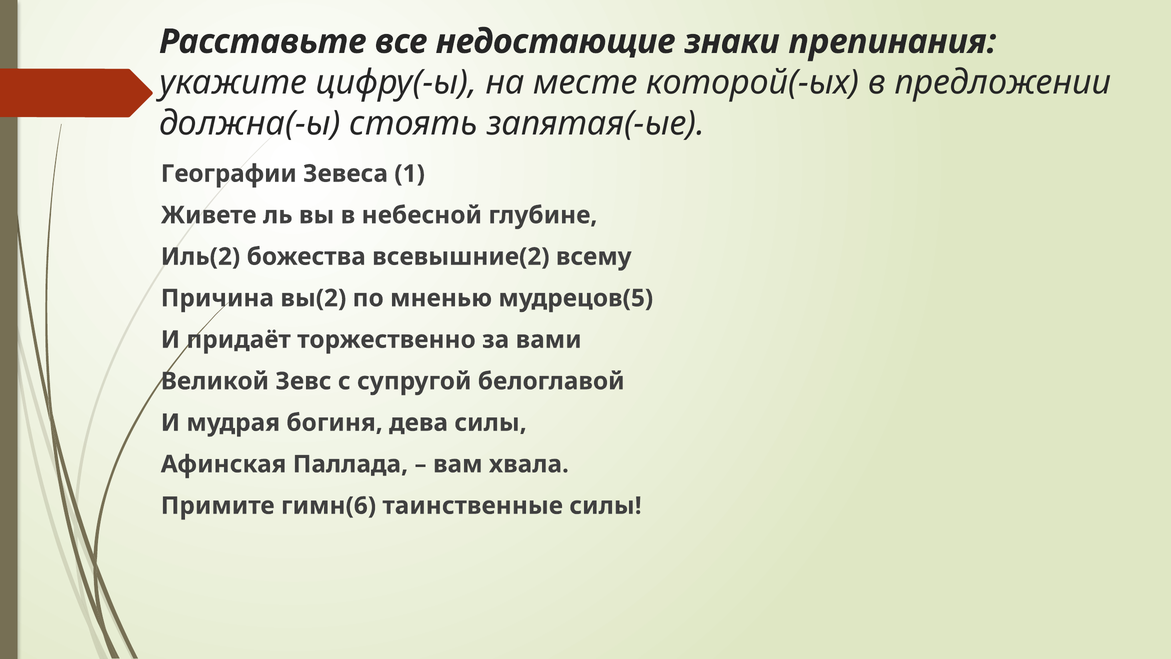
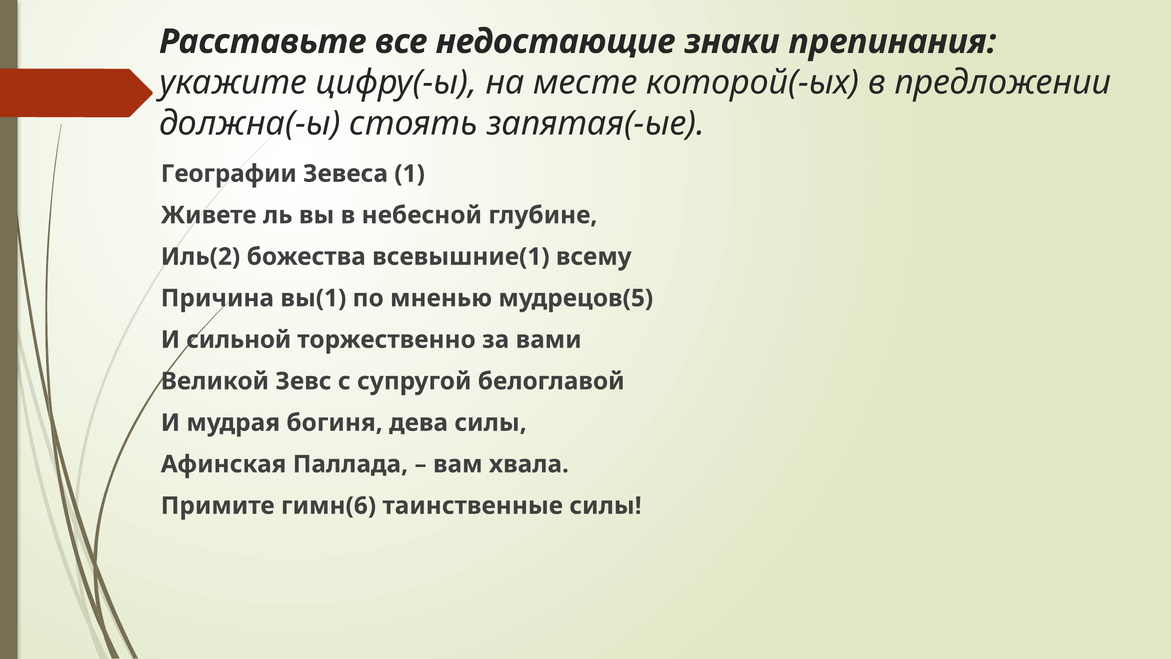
всевышние(2: всевышние(2 -> всевышние(1
вы(2: вы(2 -> вы(1
придаёт: придаёт -> сильной
